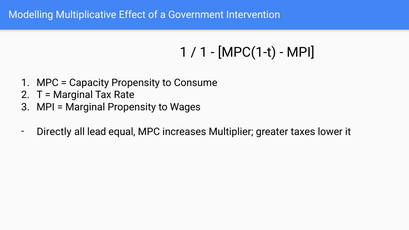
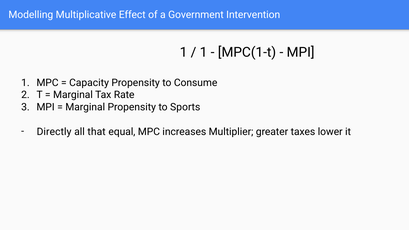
Wages: Wages -> Sports
lead: lead -> that
